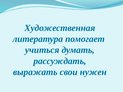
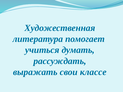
нужен: нужен -> классе
